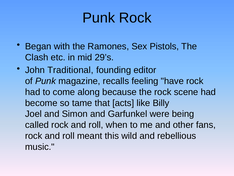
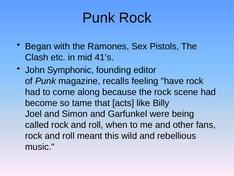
29’s: 29’s -> 41’s
Traditional: Traditional -> Symphonic
